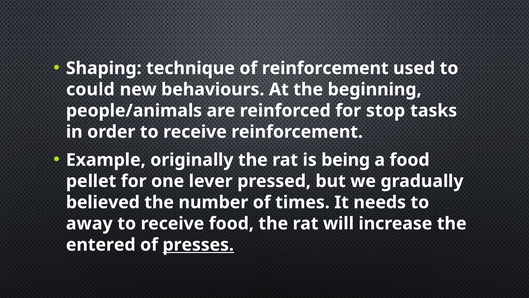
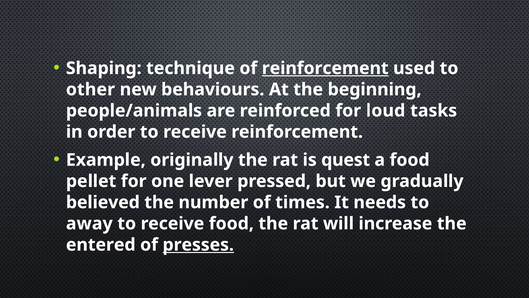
reinforcement at (325, 68) underline: none -> present
could: could -> other
stop: stop -> loud
being: being -> quest
